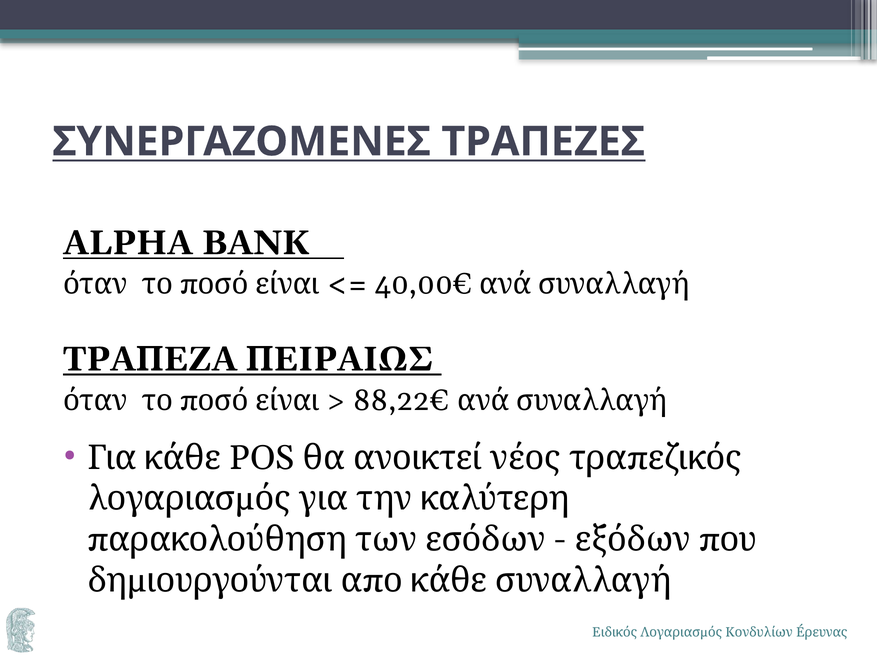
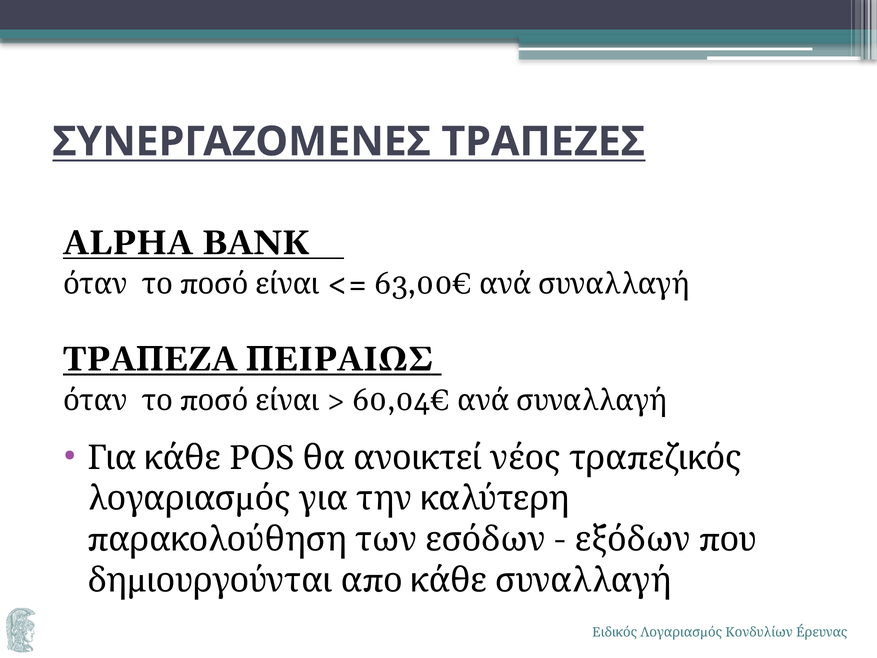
40,00€: 40,00€ -> 63,00€
88,22€: 88,22€ -> 60,04€
